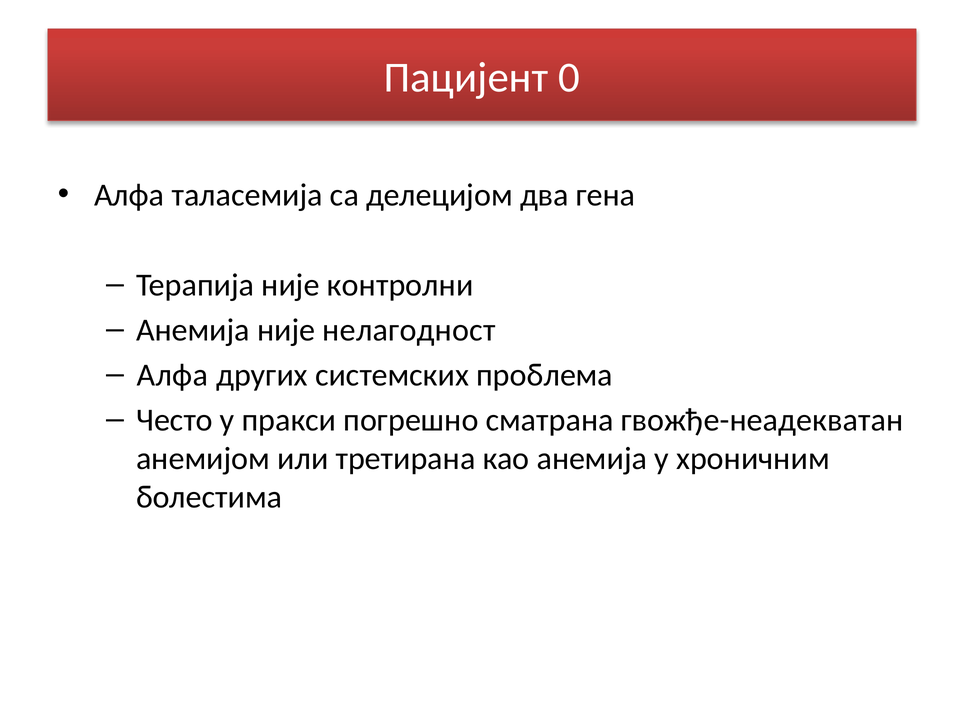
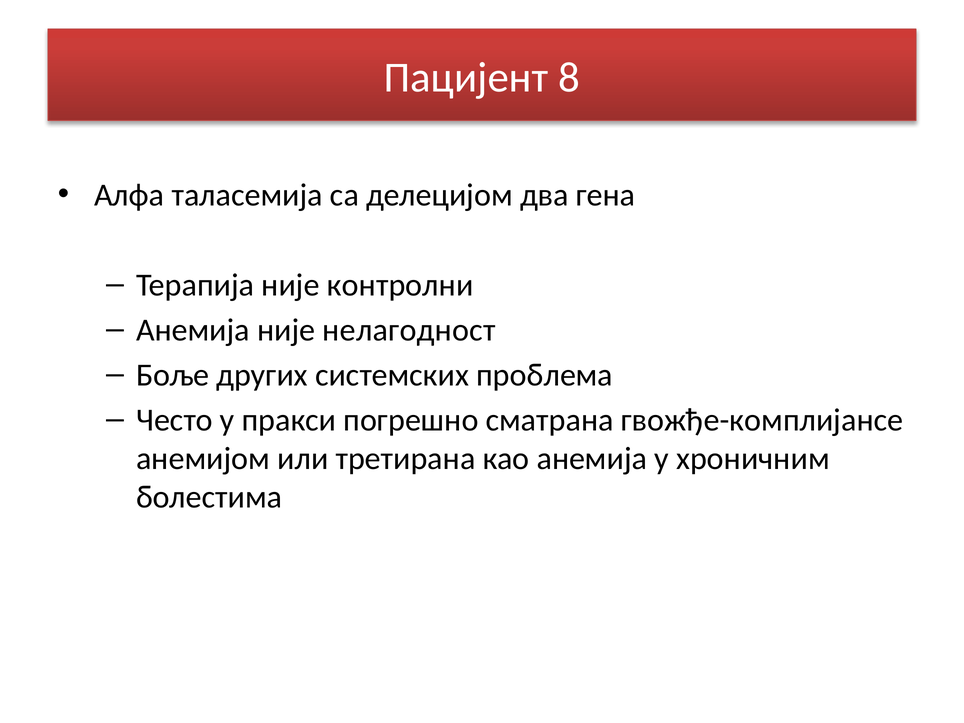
0: 0 -> 8
Алфа at (172, 375): Алфа -> Боље
гвожђе-неадекватан: гвожђе-неадекватан -> гвожђе-комплијансе
